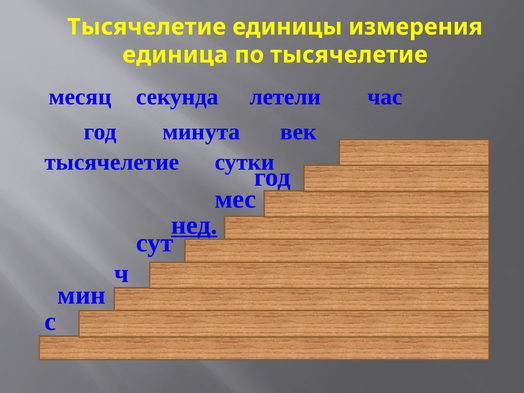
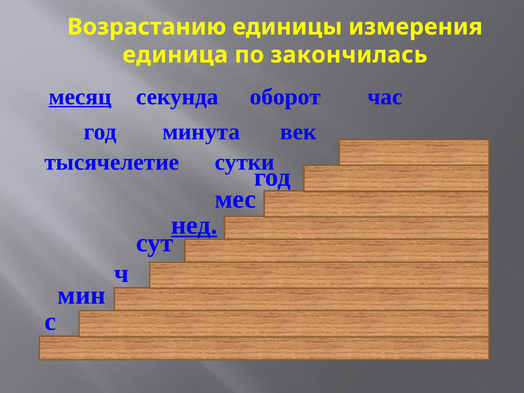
Тысячелетие at (147, 27): Тысячелетие -> Возрастанию
по тысячелетие: тысячелетие -> закончилась
месяц underline: none -> present
летели: летели -> оборот
